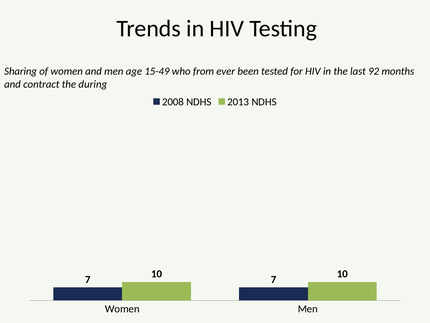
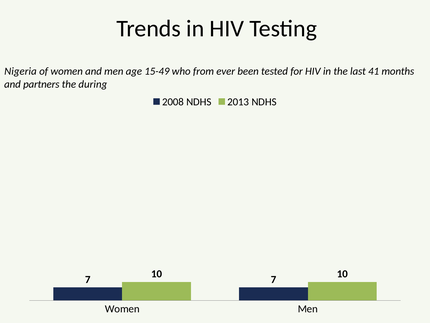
Sharing: Sharing -> Nigeria
92: 92 -> 41
contract: contract -> partners
